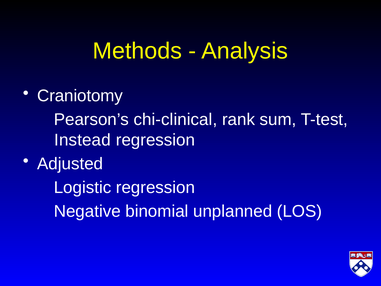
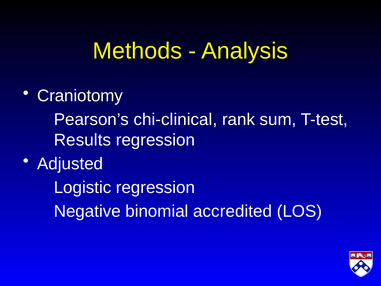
Instead: Instead -> Results
unplanned: unplanned -> accredited
